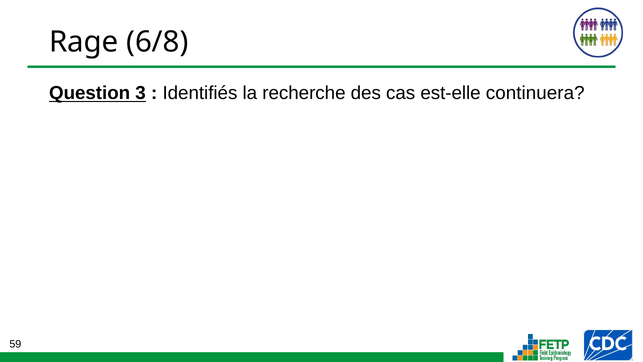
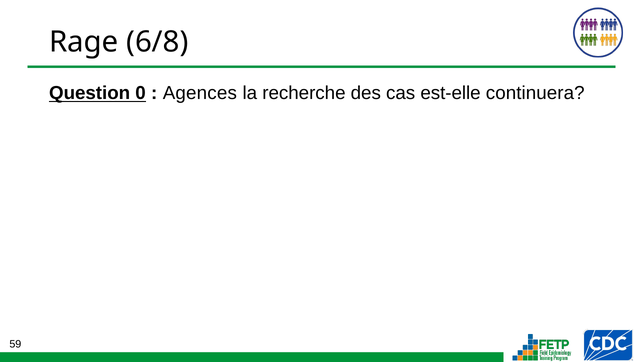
3: 3 -> 0
Identifiés: Identifiés -> Agences
